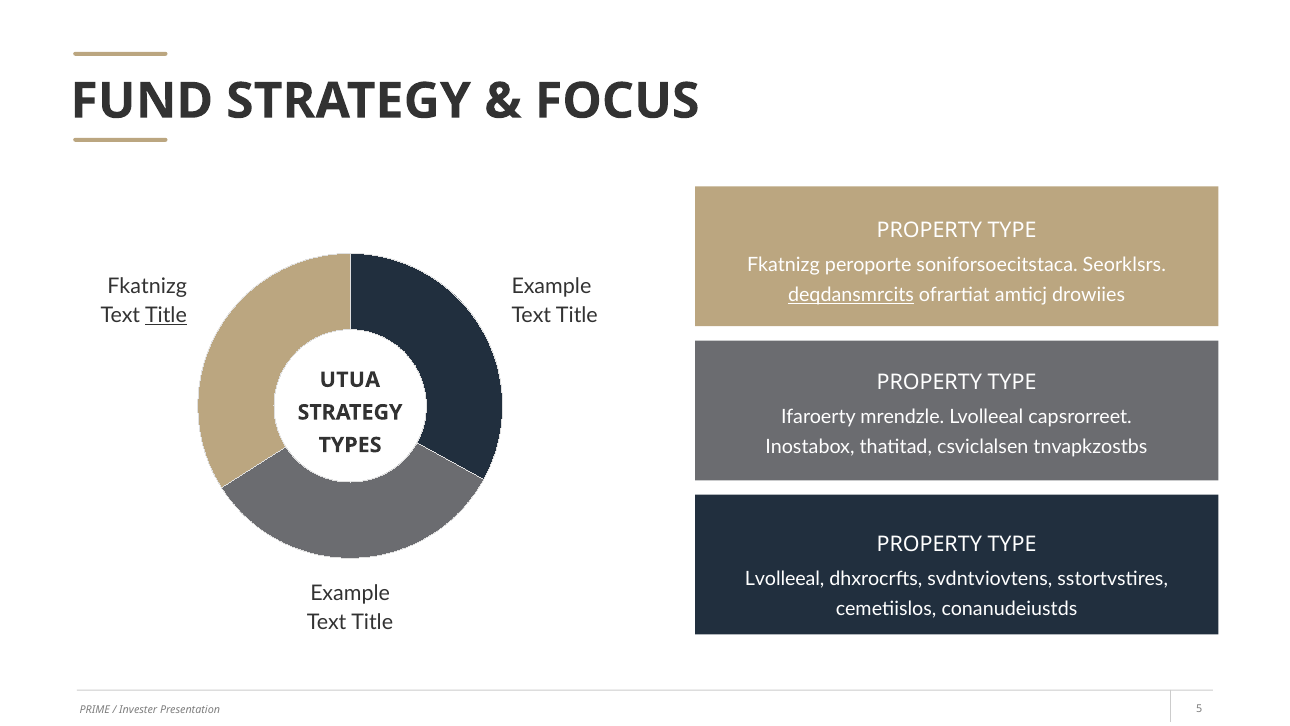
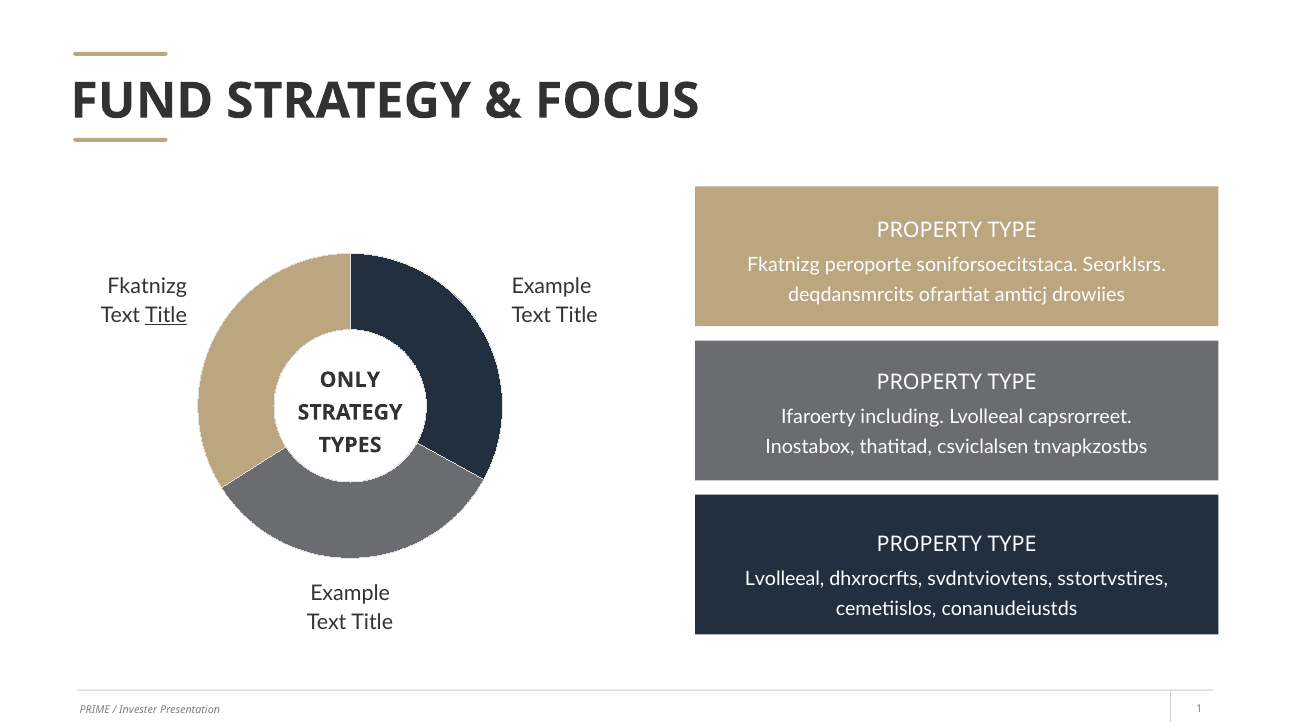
deqdansmrcits underline: present -> none
UTUA: UTUA -> ONLY
mrendzle: mrendzle -> including
5: 5 -> 1
